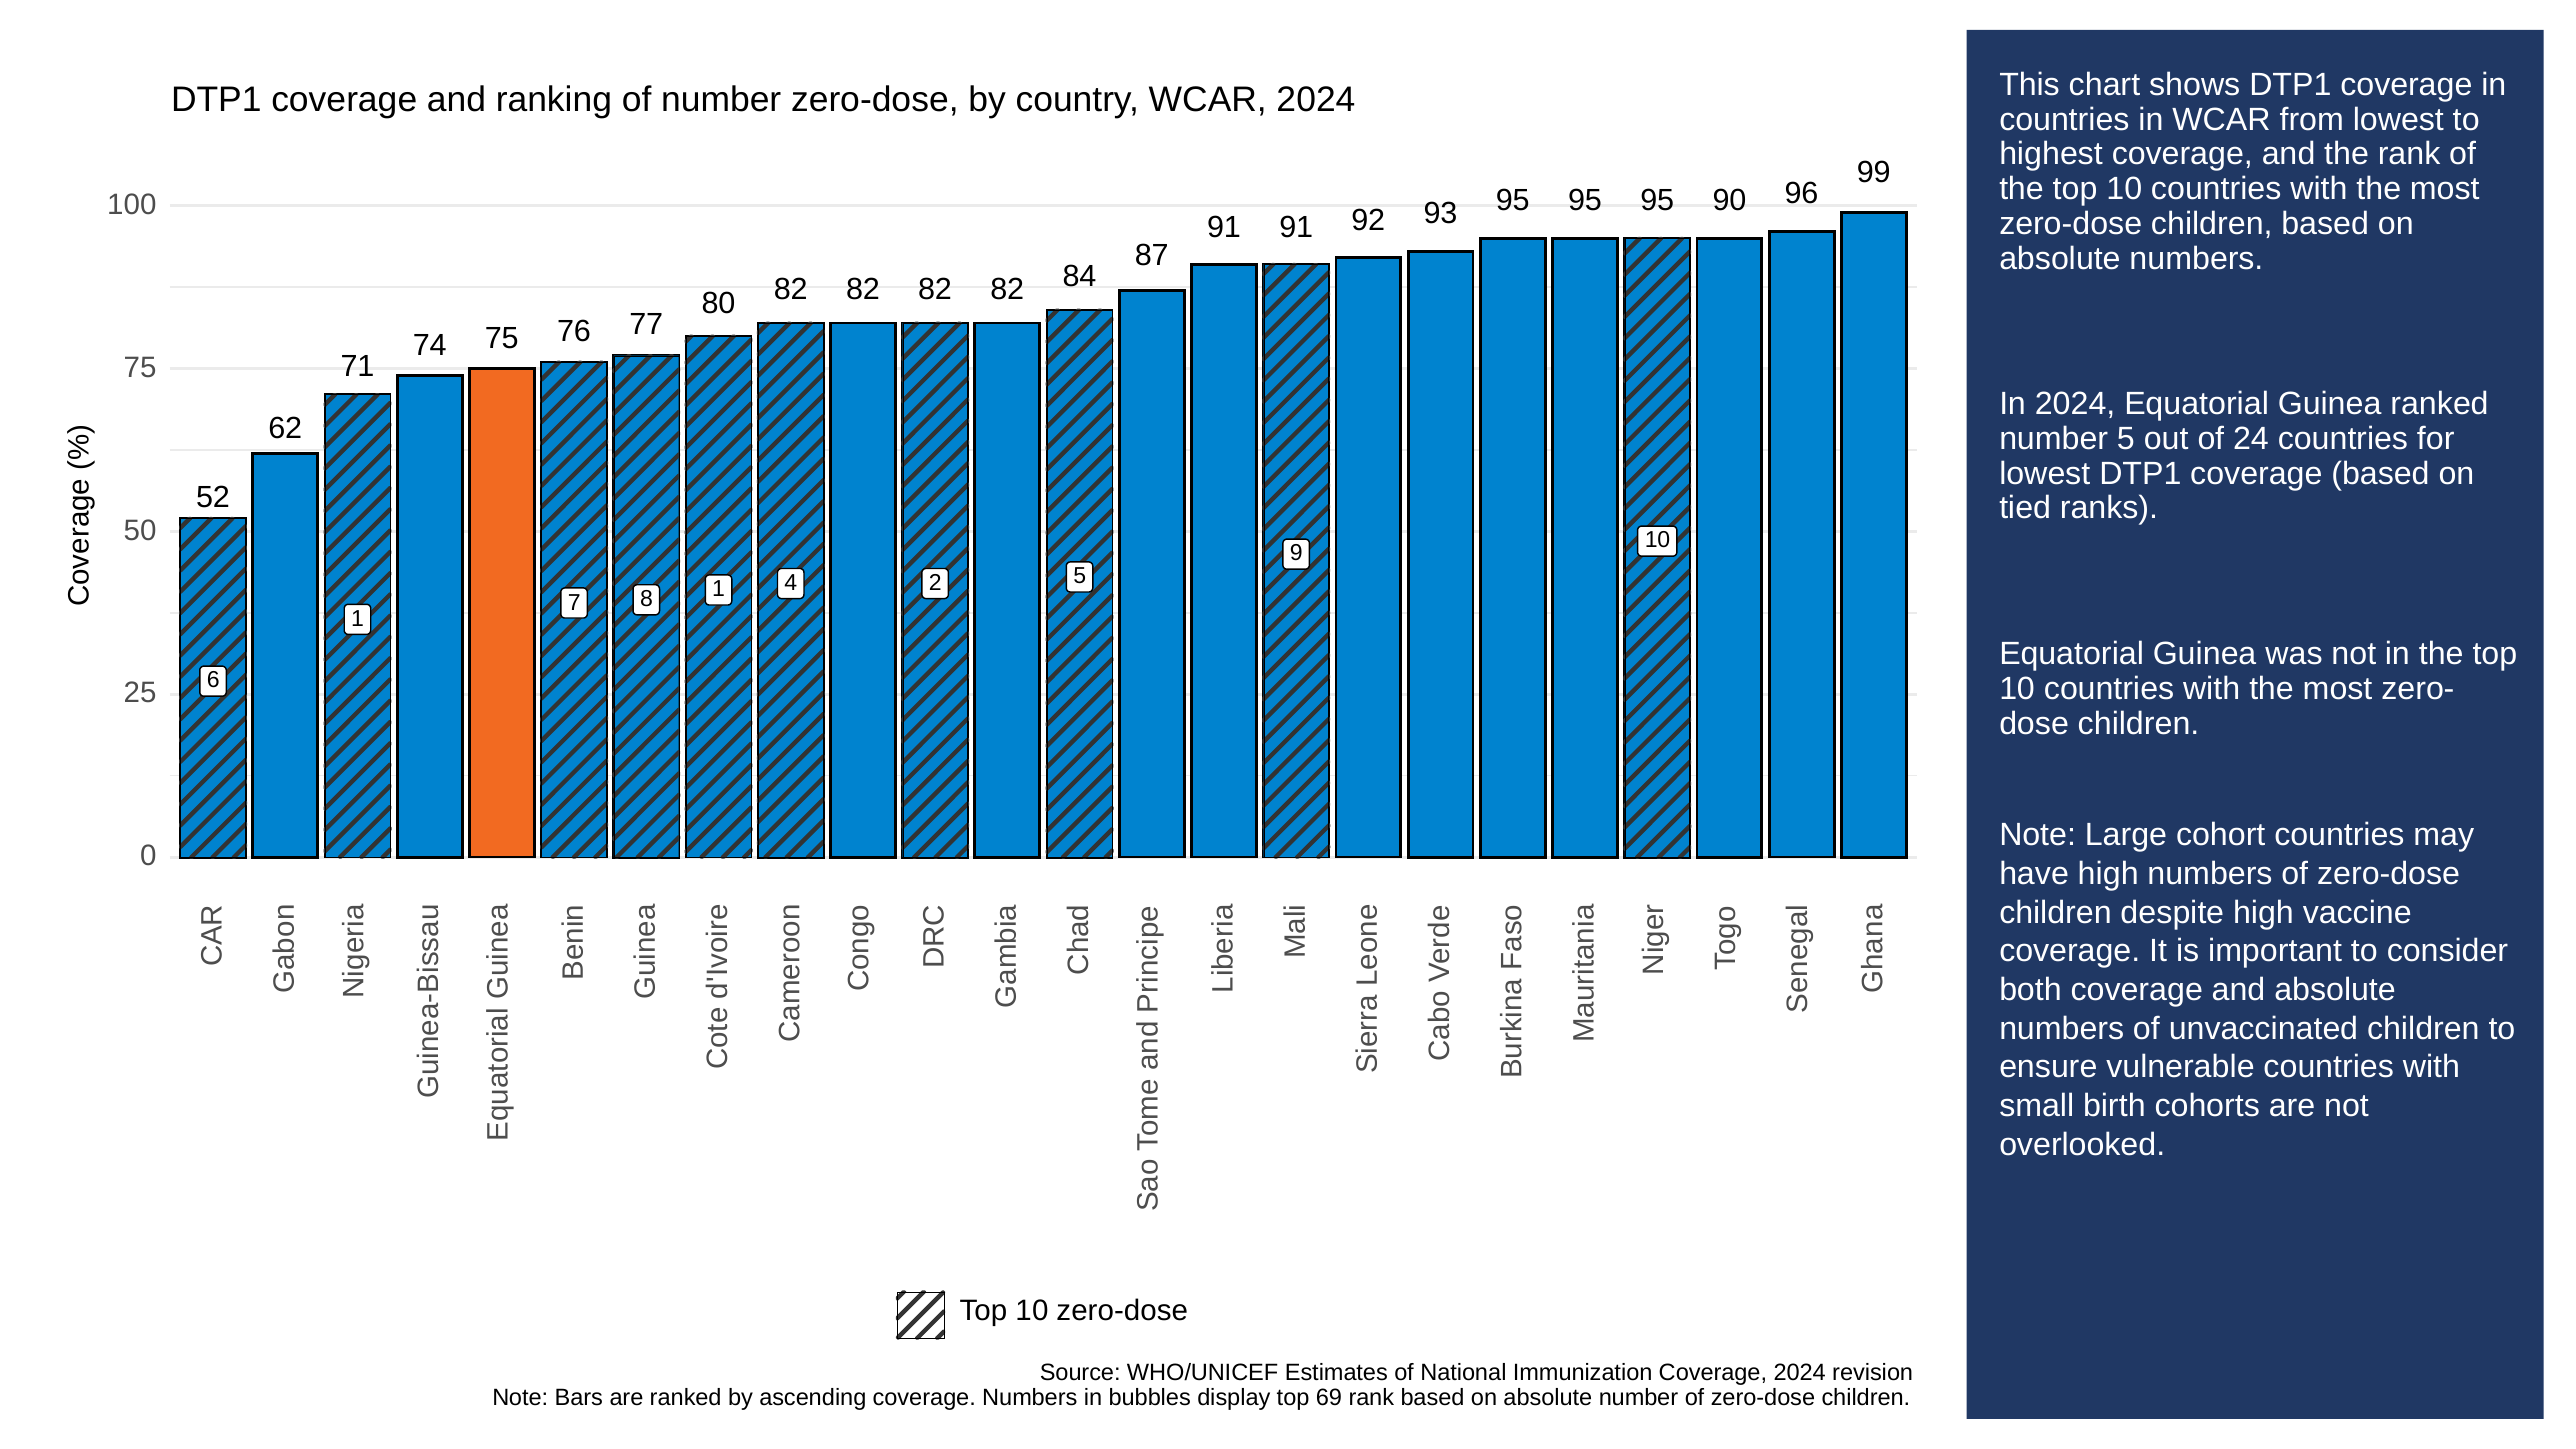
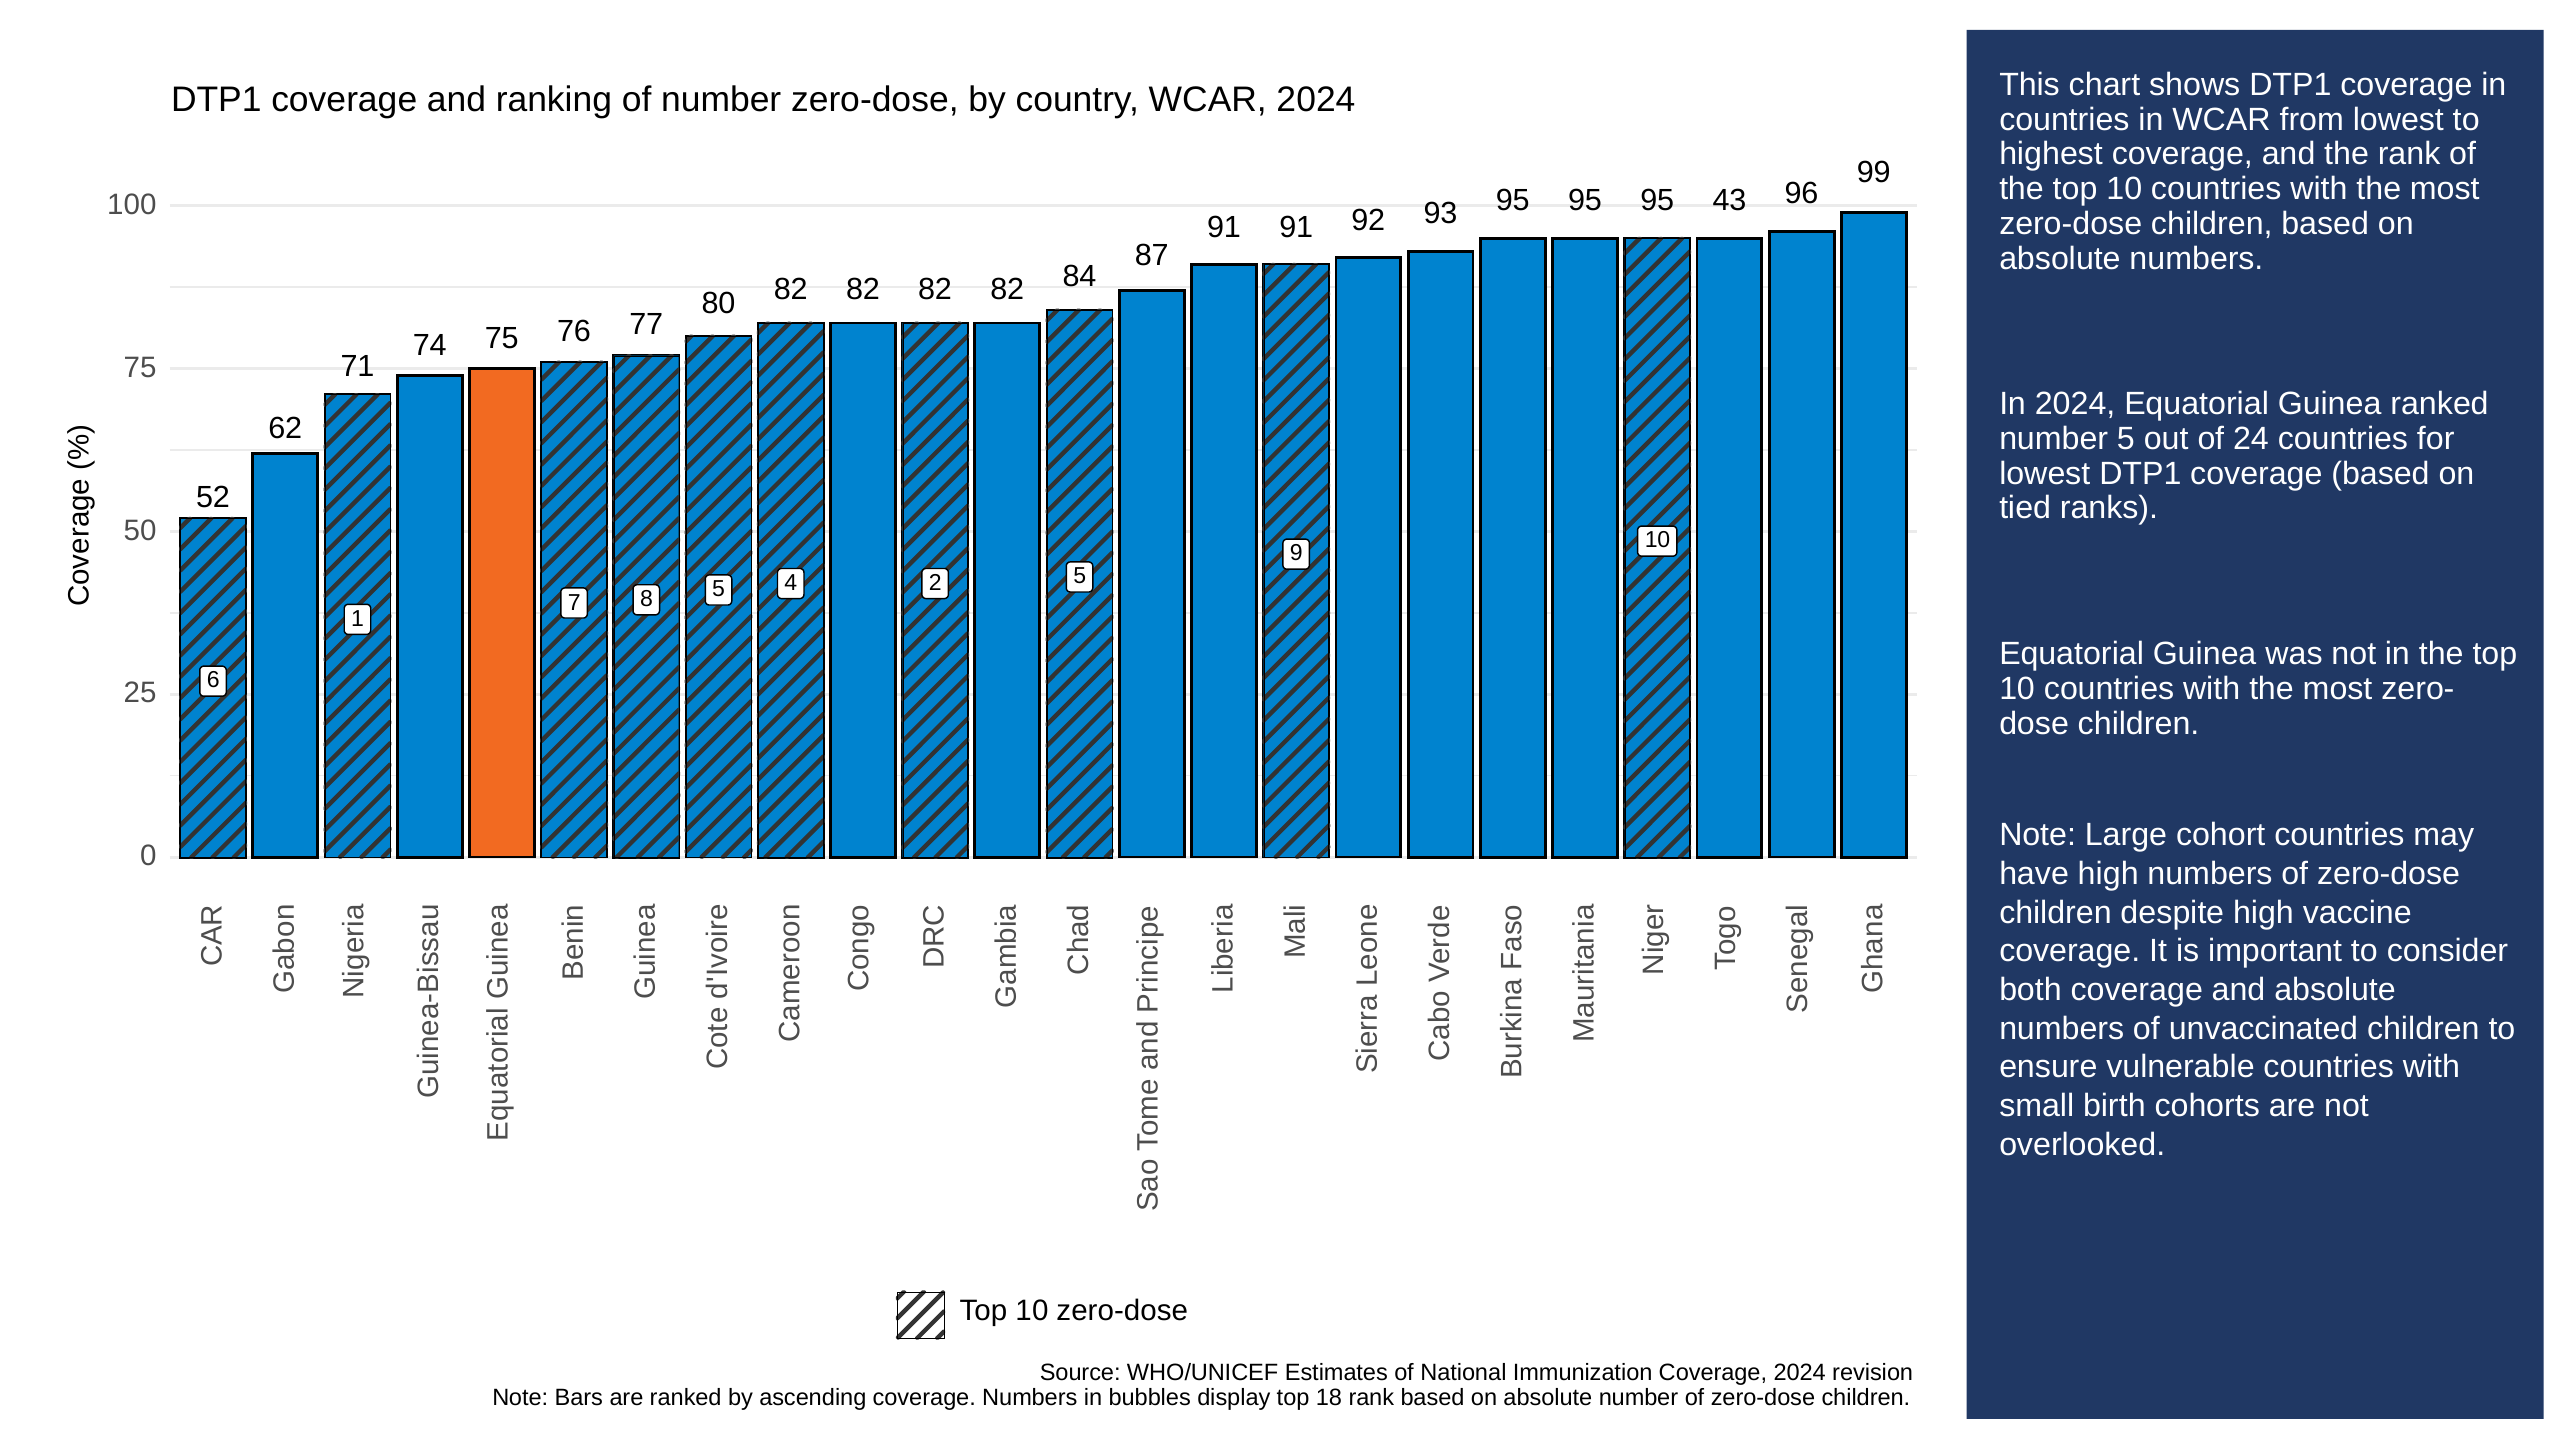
90: 90 -> 43
8 1: 1 -> 5
69: 69 -> 18
